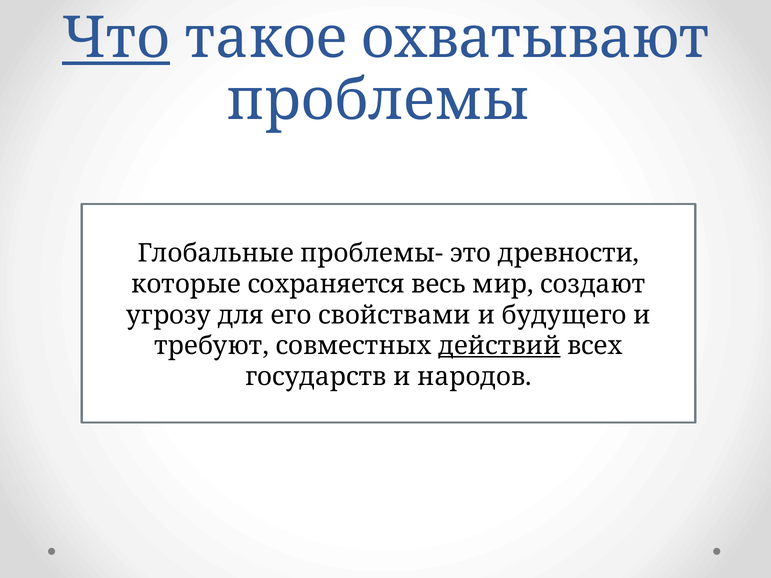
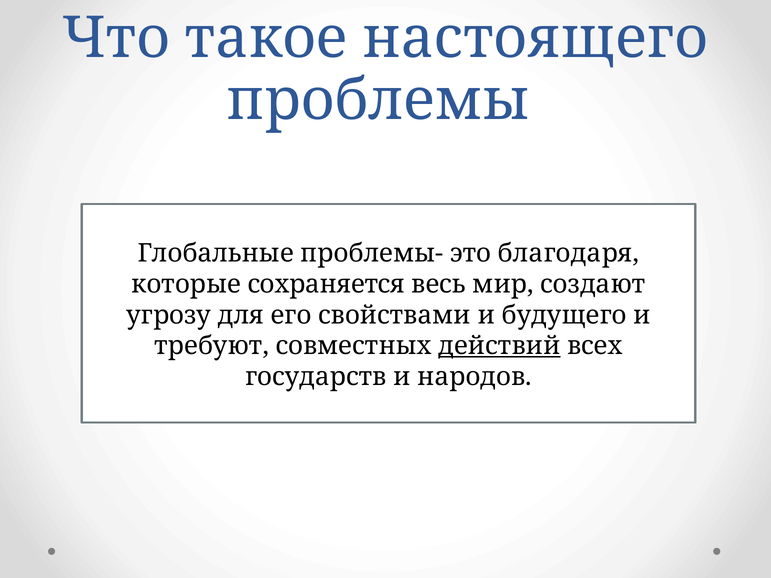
Что underline: present -> none
охватывают: охватывают -> настоящего
древности: древности -> благодаря
